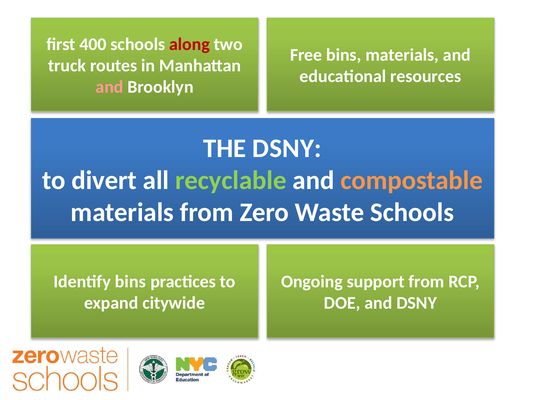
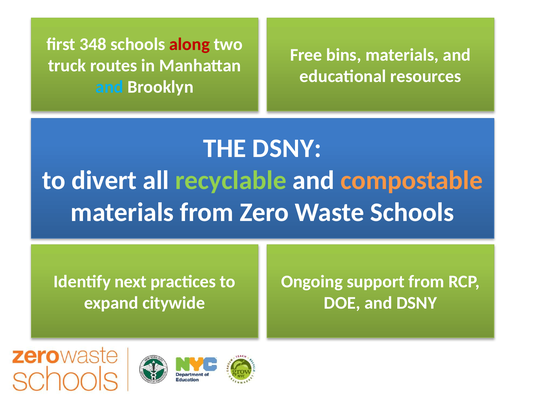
400: 400 -> 348
and at (110, 87) colour: pink -> light blue
Identify bins: bins -> next
